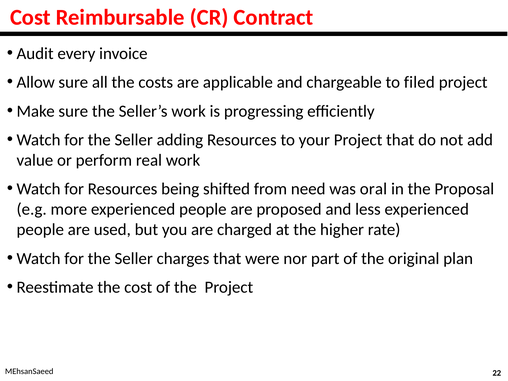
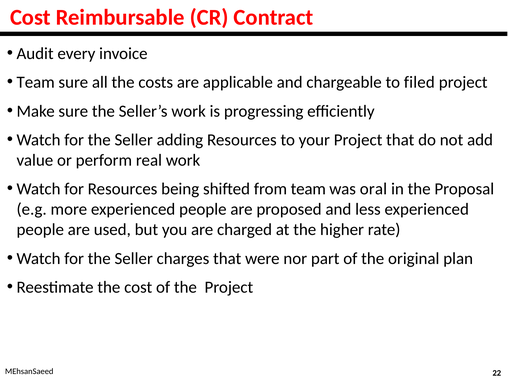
Allow at (36, 82): Allow -> Team
from need: need -> team
